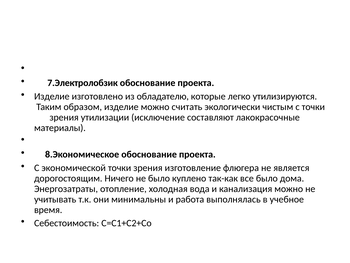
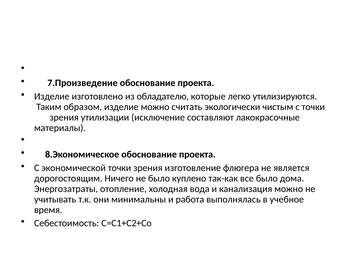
7.Электролобзик: 7.Электролобзик -> 7.Произведение
